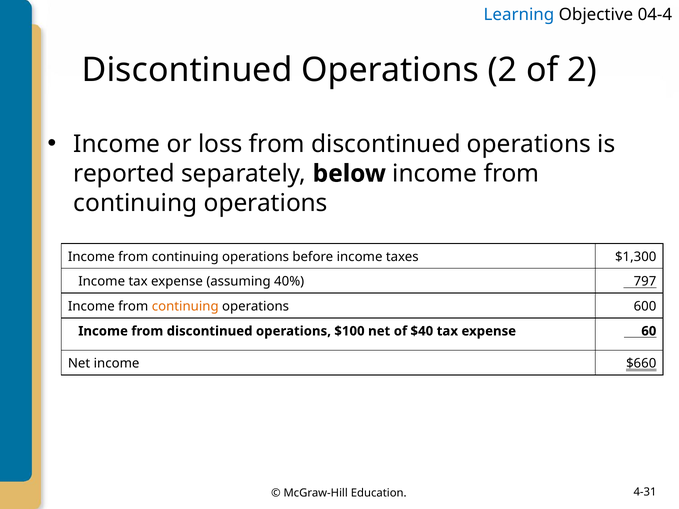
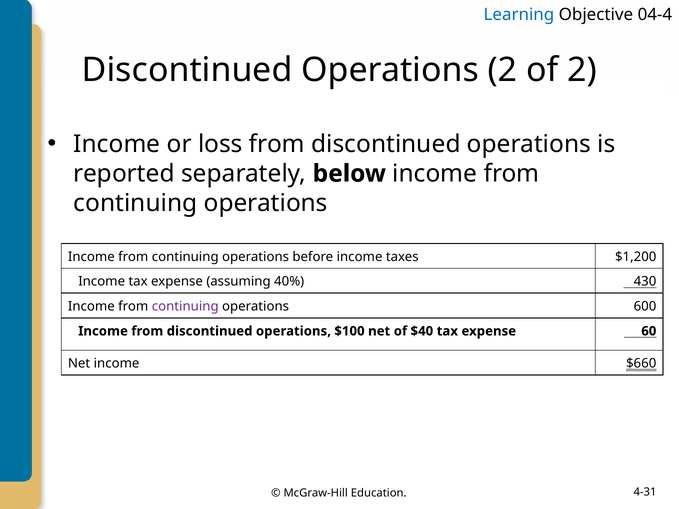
$1,300: $1,300 -> $1,200
797: 797 -> 430
continuing at (185, 306) colour: orange -> purple
